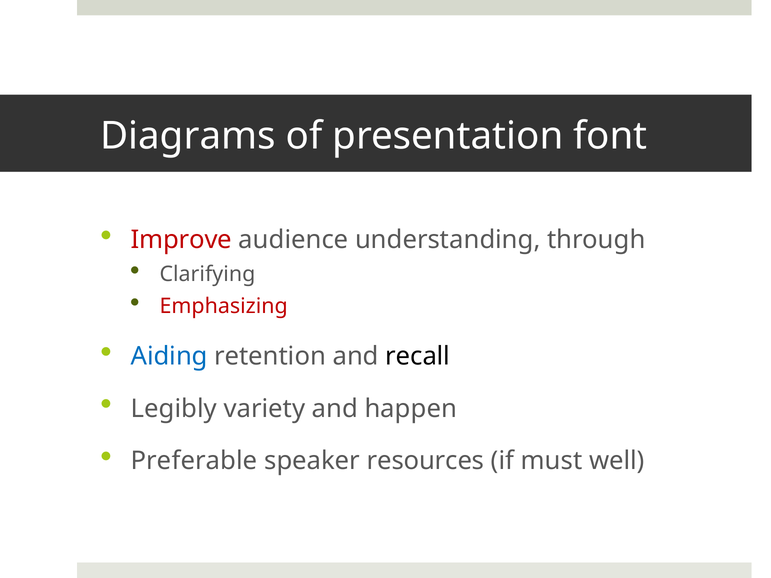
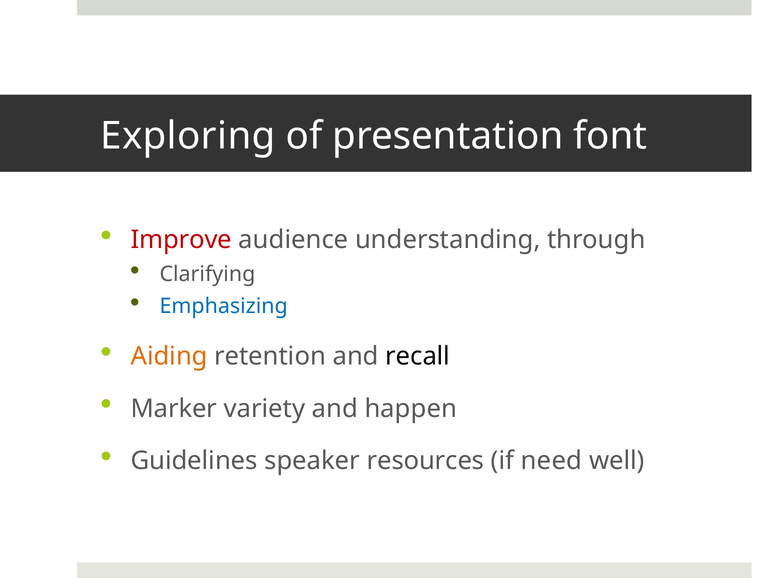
Diagrams: Diagrams -> Exploring
Emphasizing colour: red -> blue
Aiding colour: blue -> orange
Legibly: Legibly -> Marker
Preferable: Preferable -> Guidelines
must: must -> need
